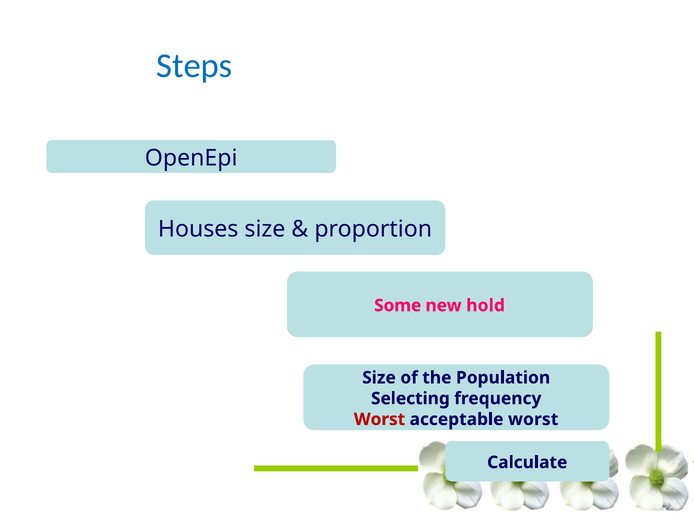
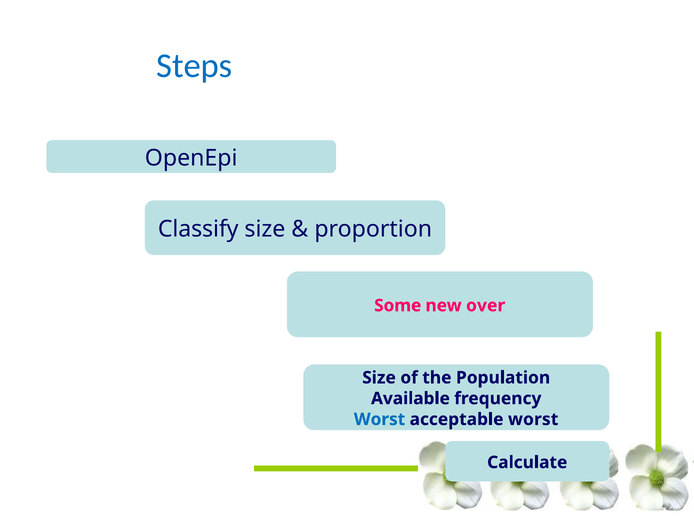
Houses: Houses -> Classify
hold: hold -> over
Selecting: Selecting -> Available
Worst at (380, 419) colour: red -> blue
